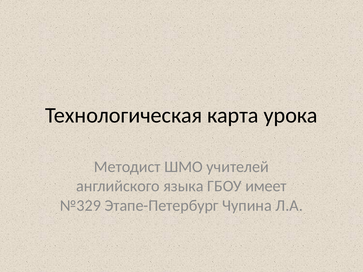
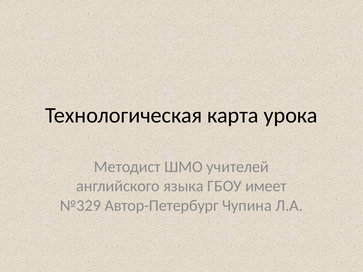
Этапе-Петербург: Этапе-Петербург -> Автор-Петербург
